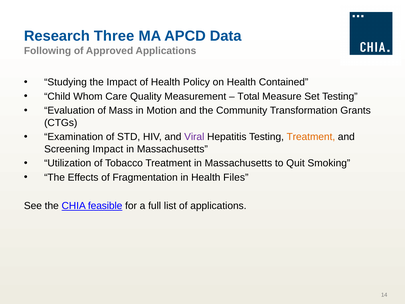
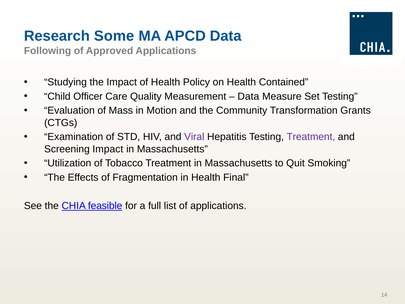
Three: Three -> Some
Whom: Whom -> Officer
Total at (248, 96): Total -> Data
Treatment at (311, 137) colour: orange -> purple
Files: Files -> Final
